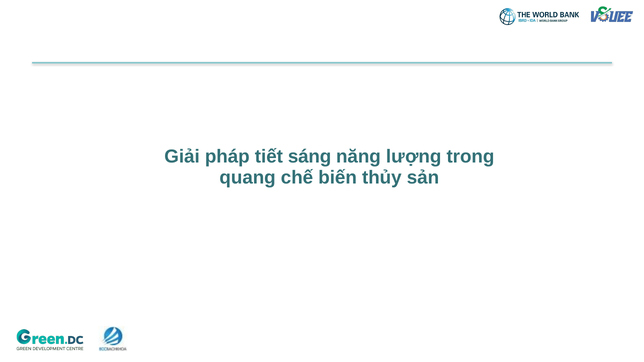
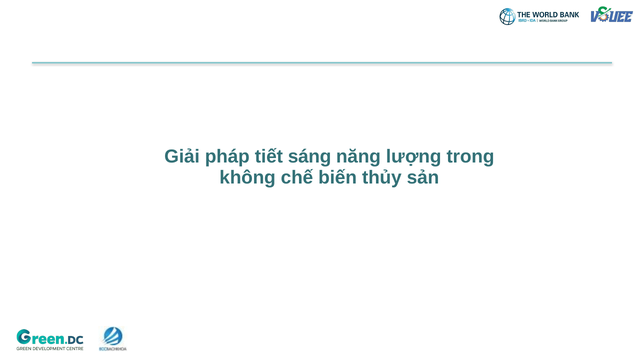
quang: quang -> không
